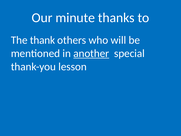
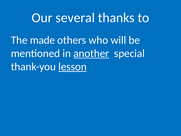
minute: minute -> several
thank: thank -> made
lesson underline: none -> present
